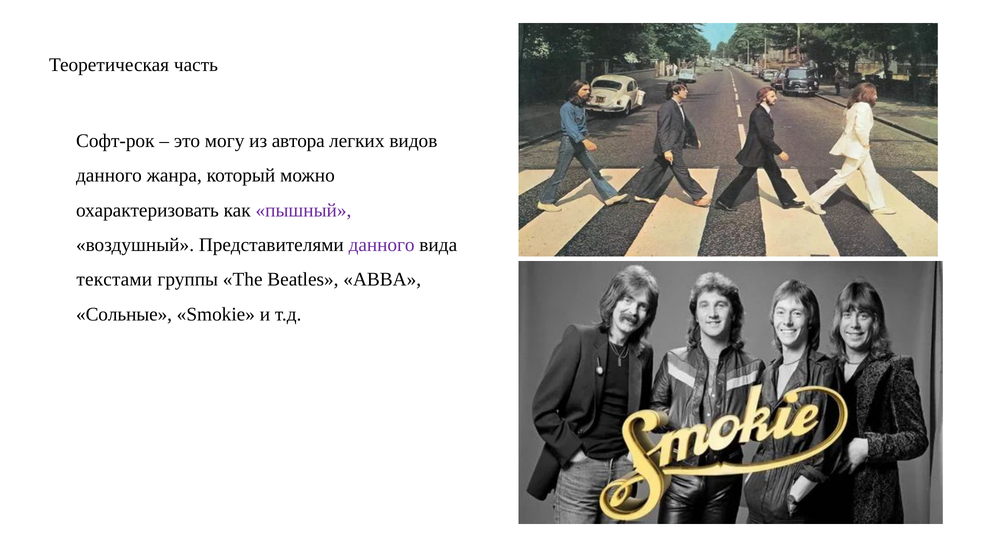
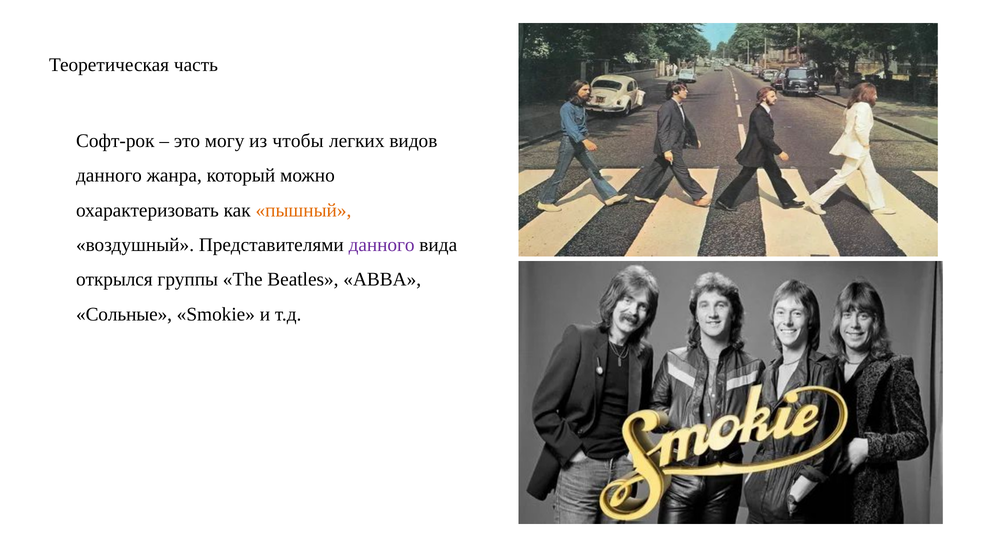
автора: автора -> чтобы
пышный colour: purple -> orange
текстами: текстами -> открылся
